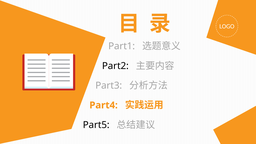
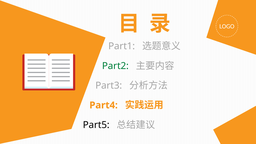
Part2 colour: black -> green
